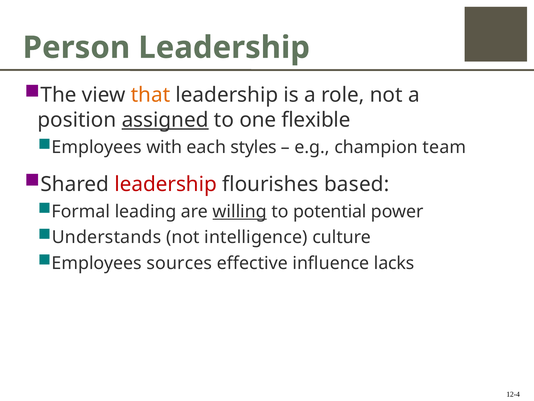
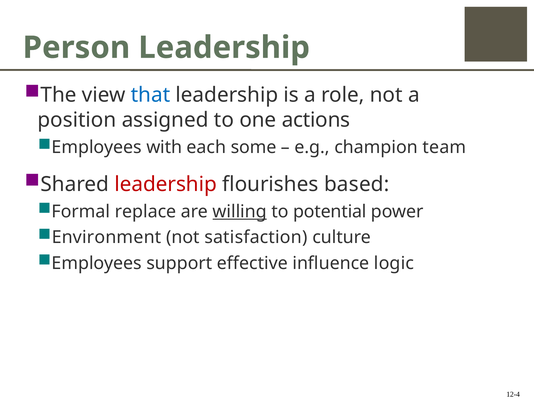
that colour: orange -> blue
assigned underline: present -> none
flexible: flexible -> actions
styles: styles -> some
leading: leading -> replace
Understands: Understands -> Environment
intelligence: intelligence -> satisfaction
sources: sources -> support
lacks: lacks -> logic
